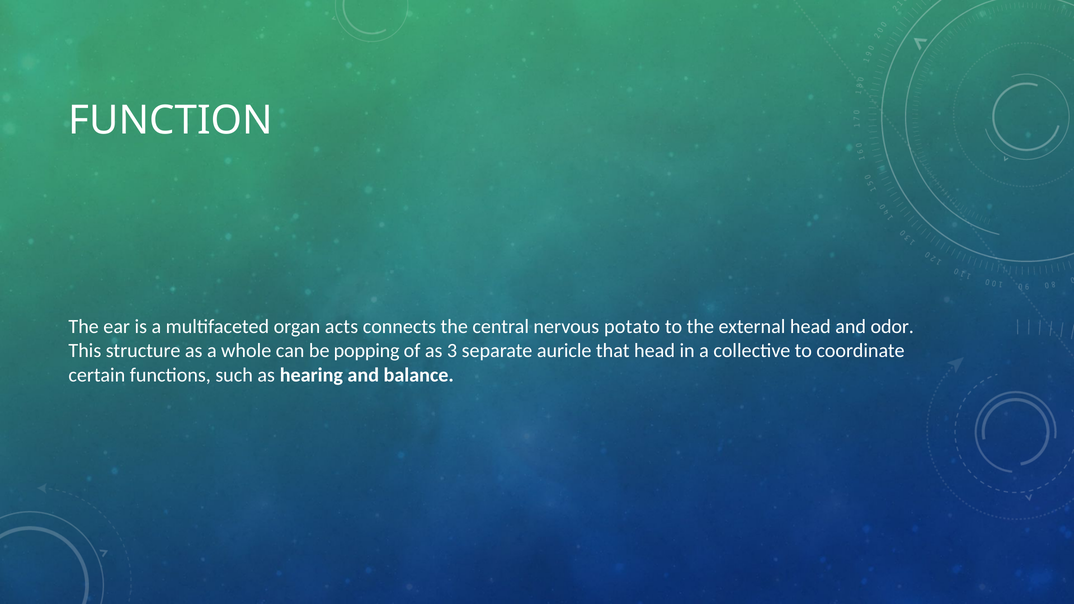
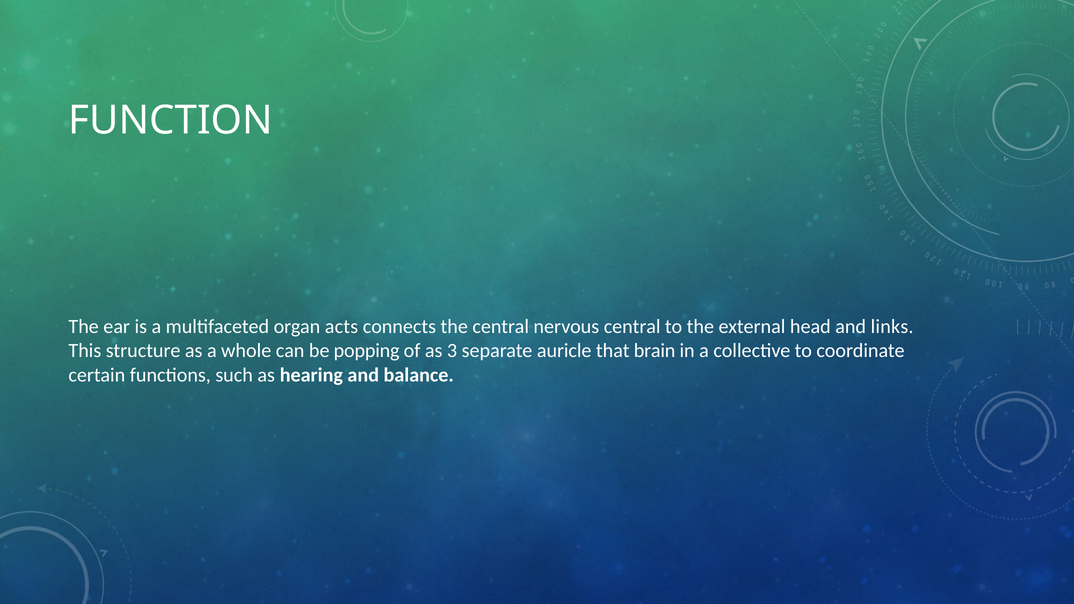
nervous potato: potato -> central
odor: odor -> links
that head: head -> brain
